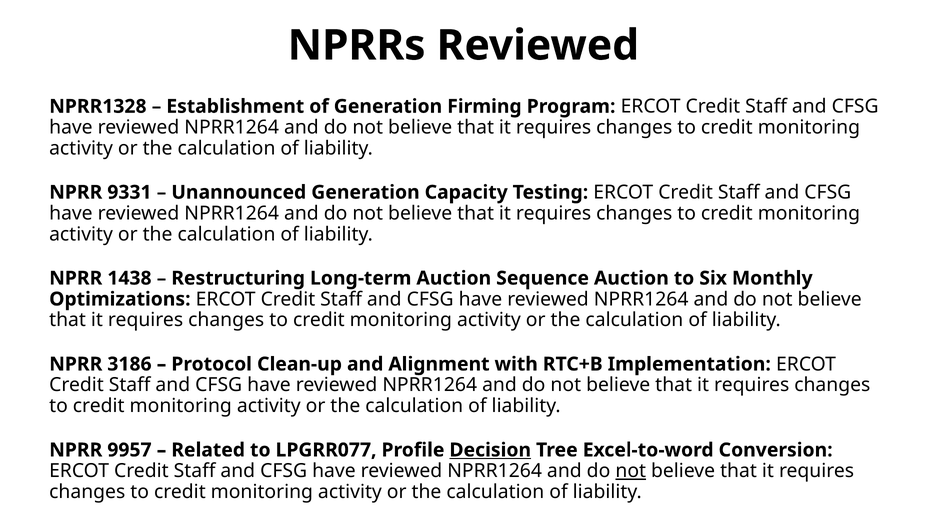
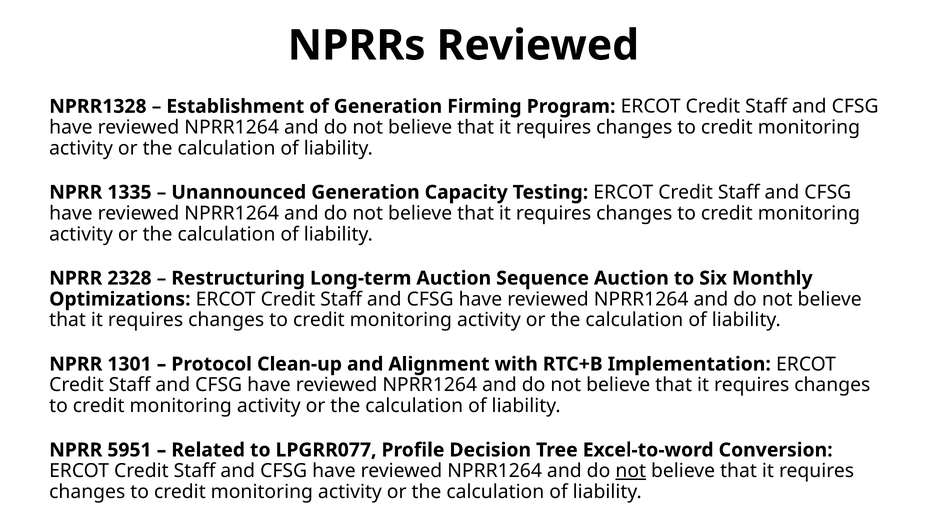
9331: 9331 -> 1335
1438: 1438 -> 2328
3186: 3186 -> 1301
9957: 9957 -> 5951
Decision underline: present -> none
